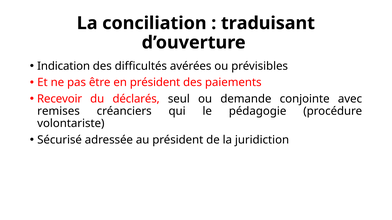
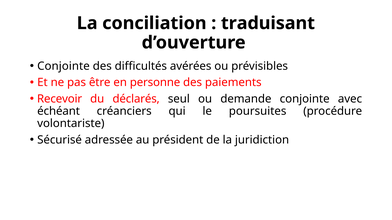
Indication at (64, 66): Indication -> Conjointe
en président: président -> personne
remises: remises -> échéant
pédagogie: pédagogie -> poursuites
